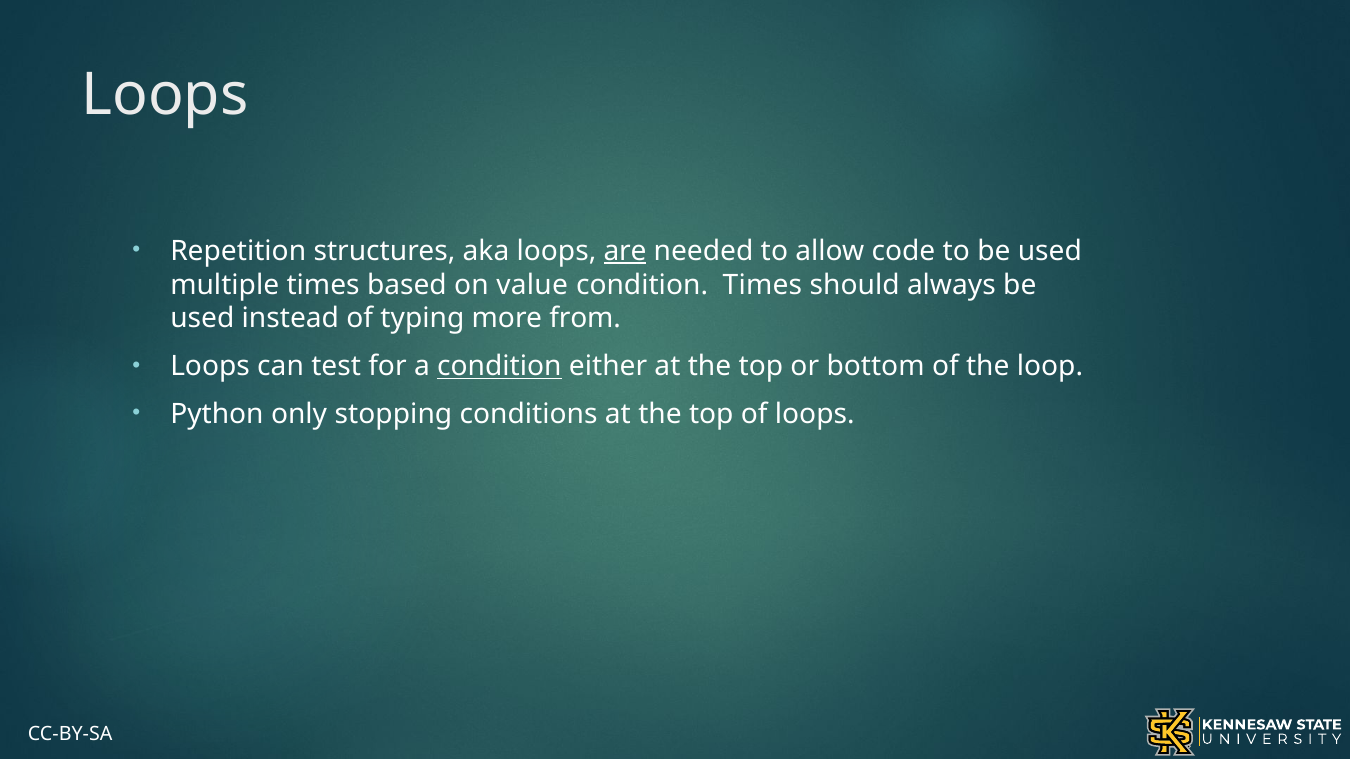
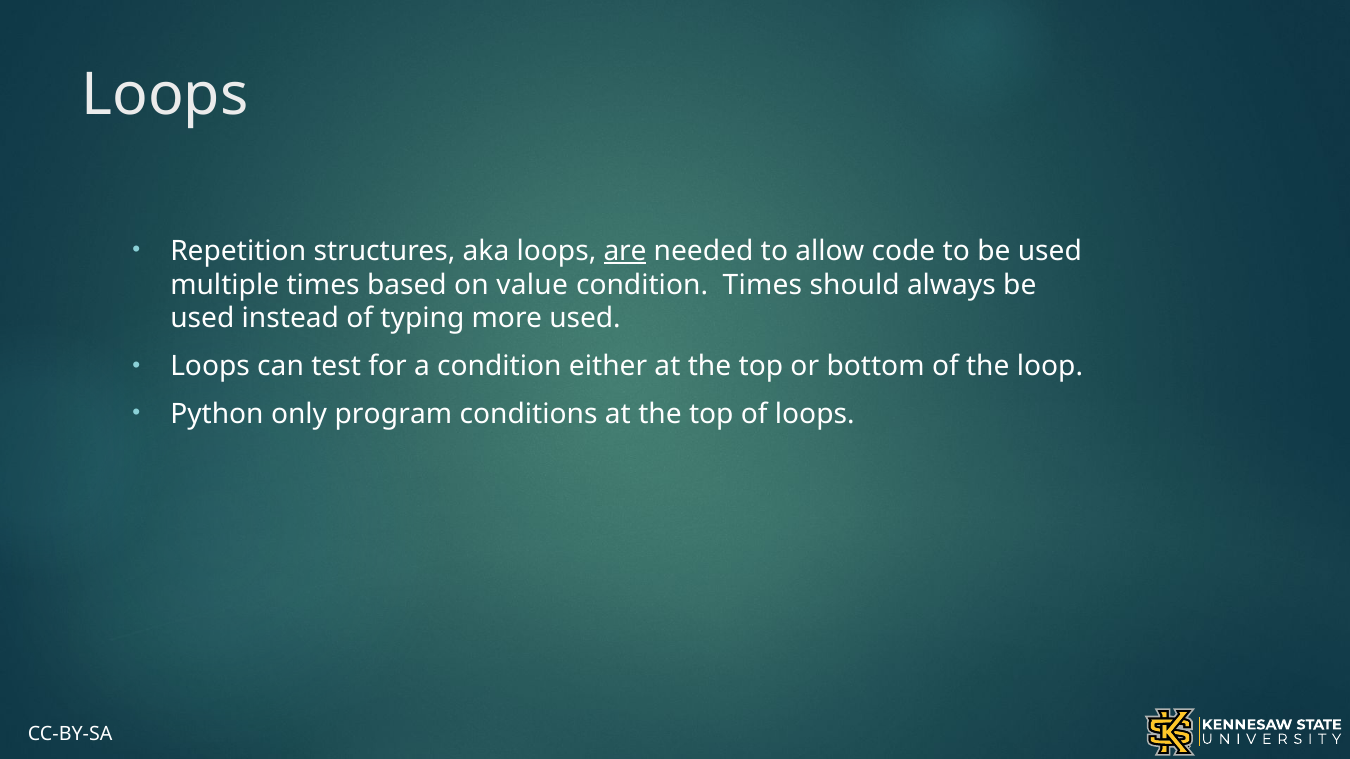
more from: from -> used
condition at (499, 367) underline: present -> none
stopping: stopping -> program
